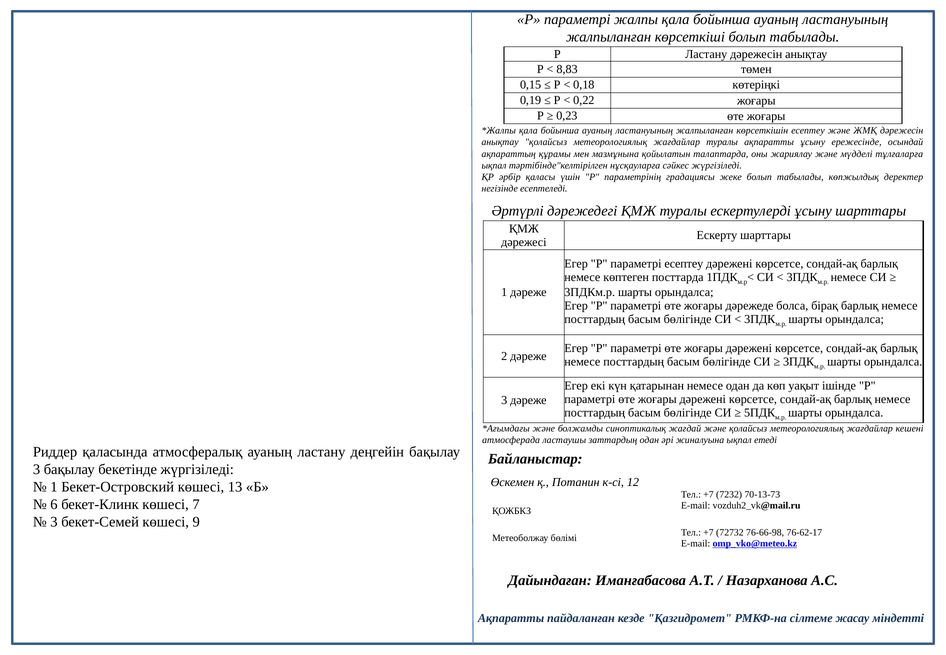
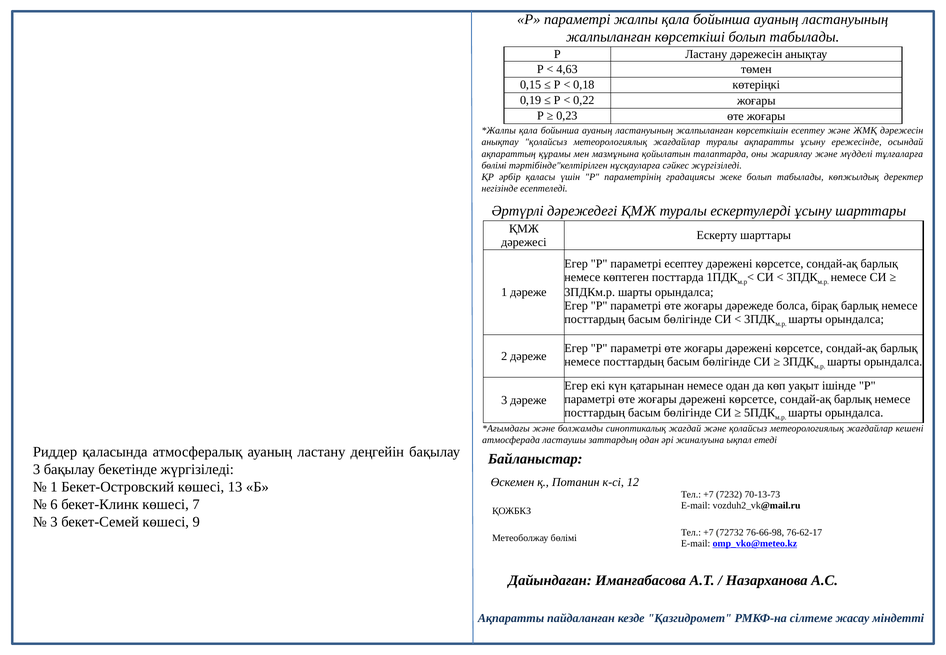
8,83: 8,83 -> 4,63
ықпал at (494, 165): ықпал -> бөлімі
